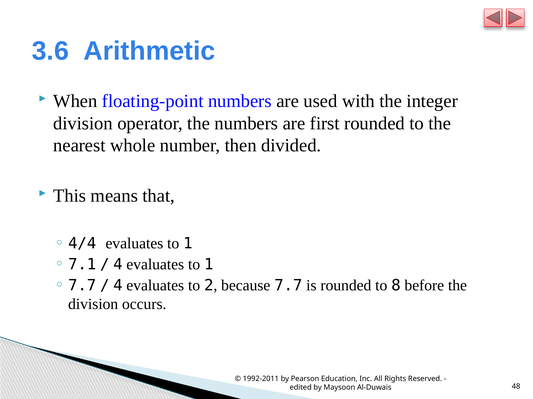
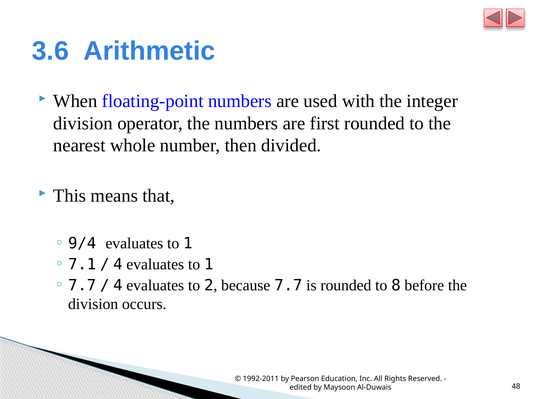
4/4: 4/4 -> 9/4
